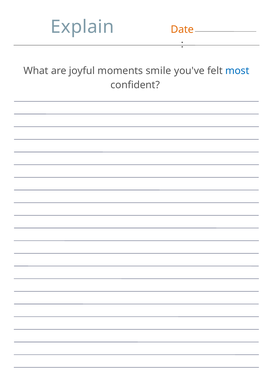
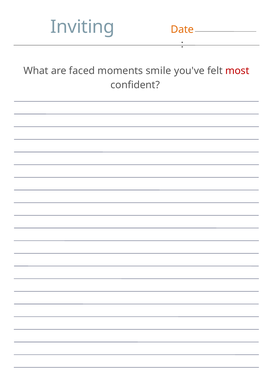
Explain: Explain -> Inviting
joyful: joyful -> faced
most colour: blue -> red
